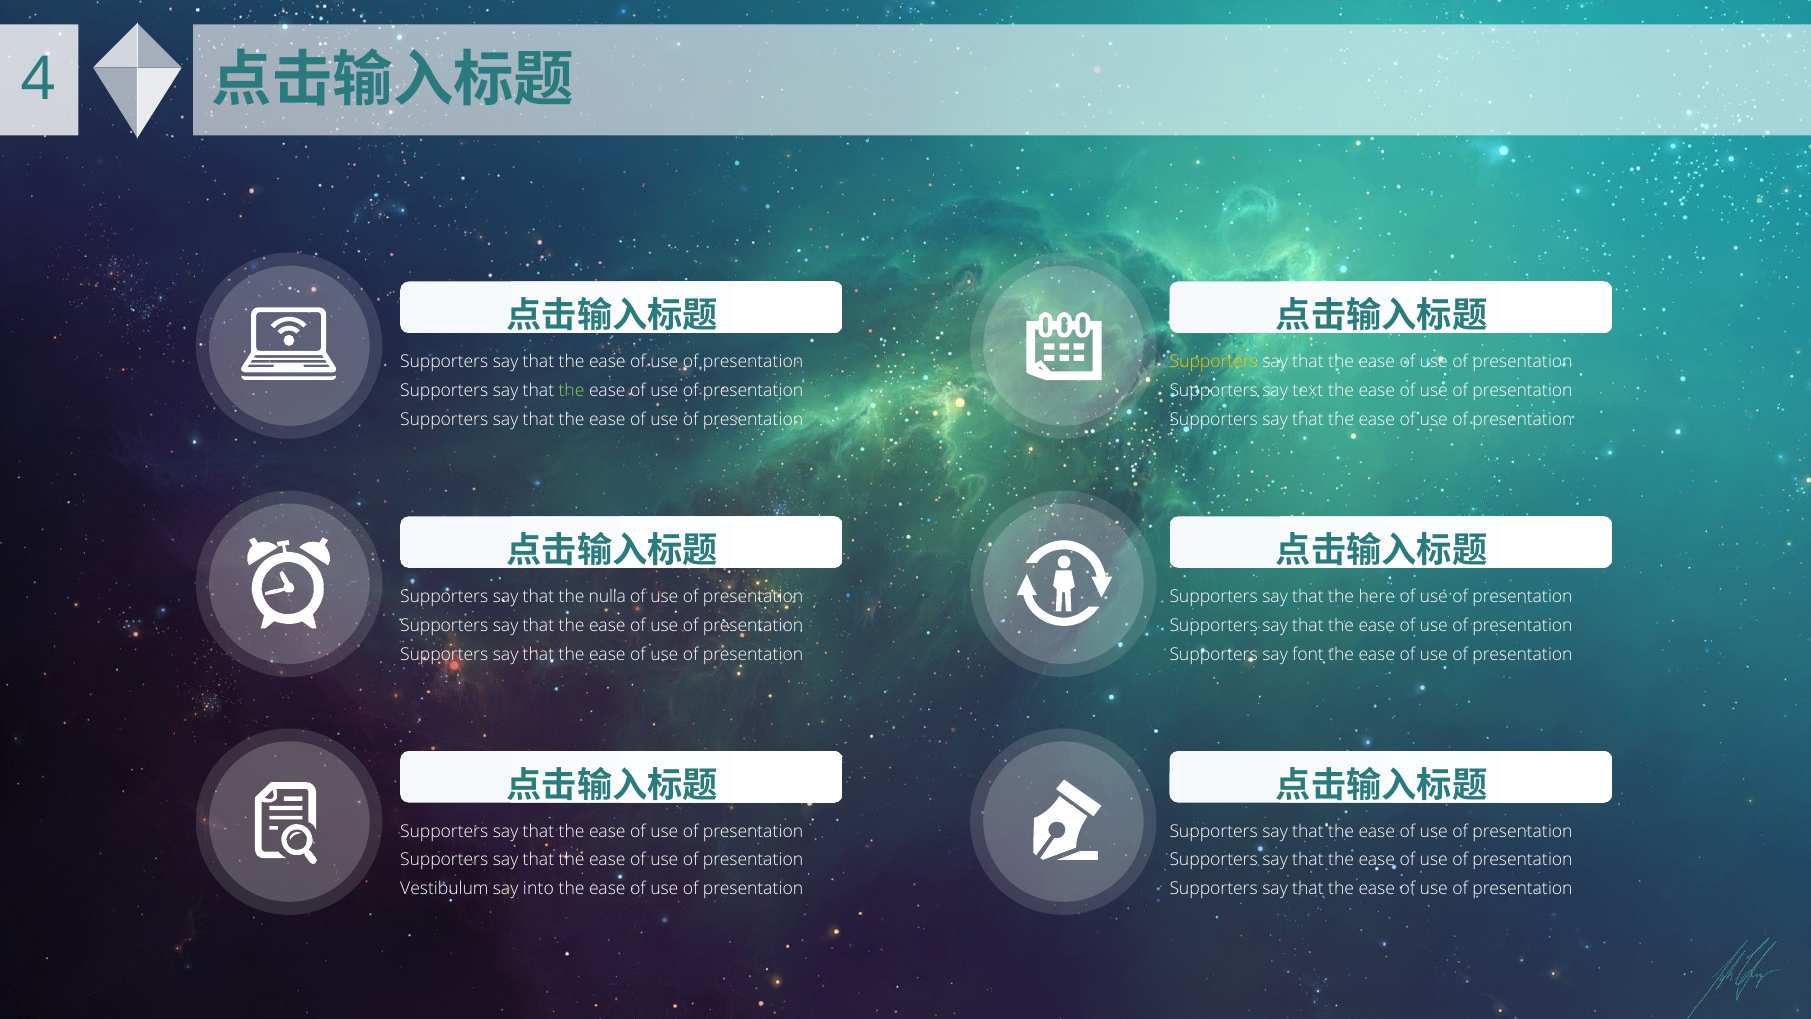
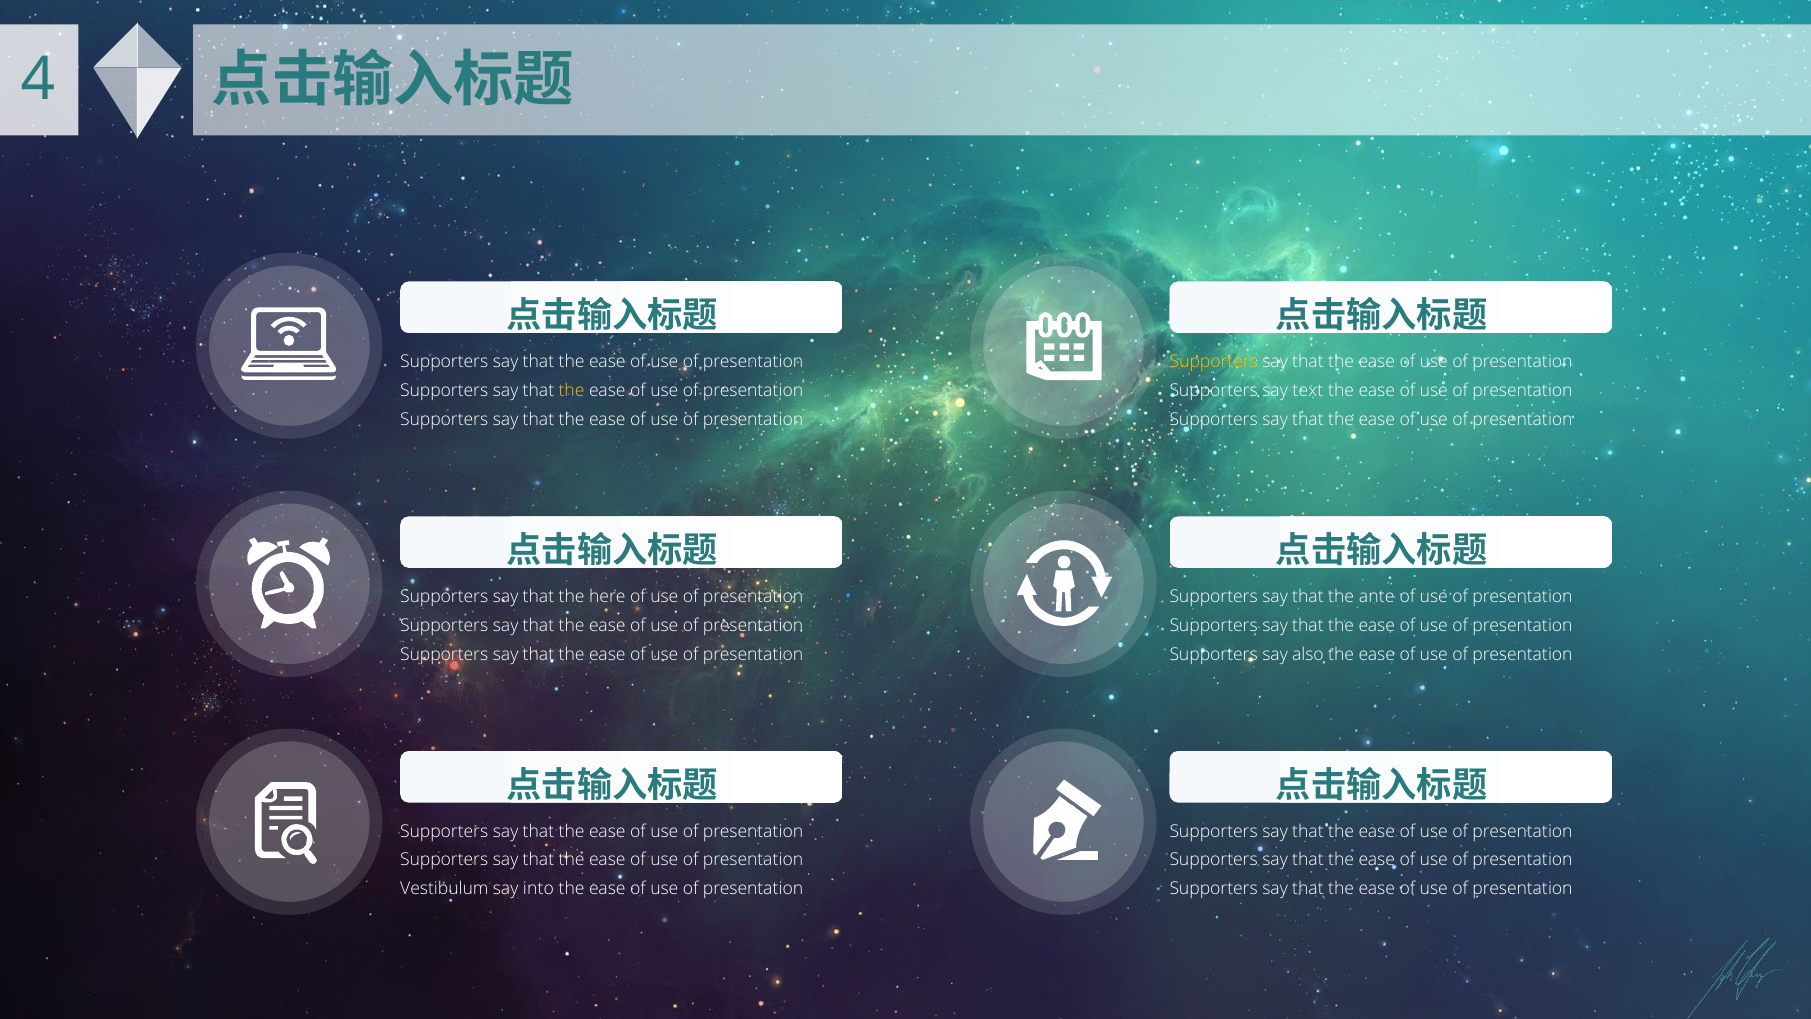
the at (572, 391) colour: light green -> yellow
nulla: nulla -> here
here: here -> ante
font: font -> also
